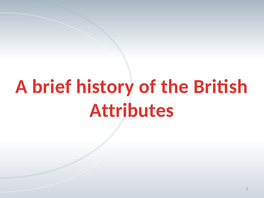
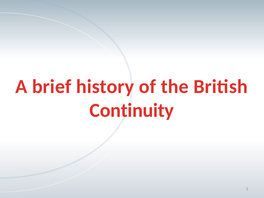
Attributes: Attributes -> Continuity
